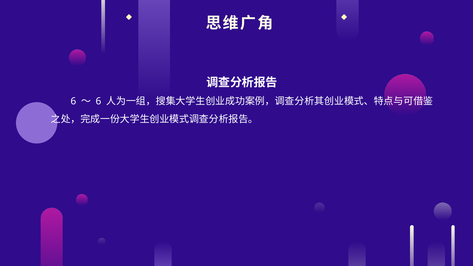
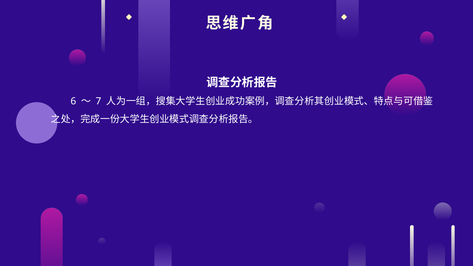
6 at (98, 101): 6 -> 7
